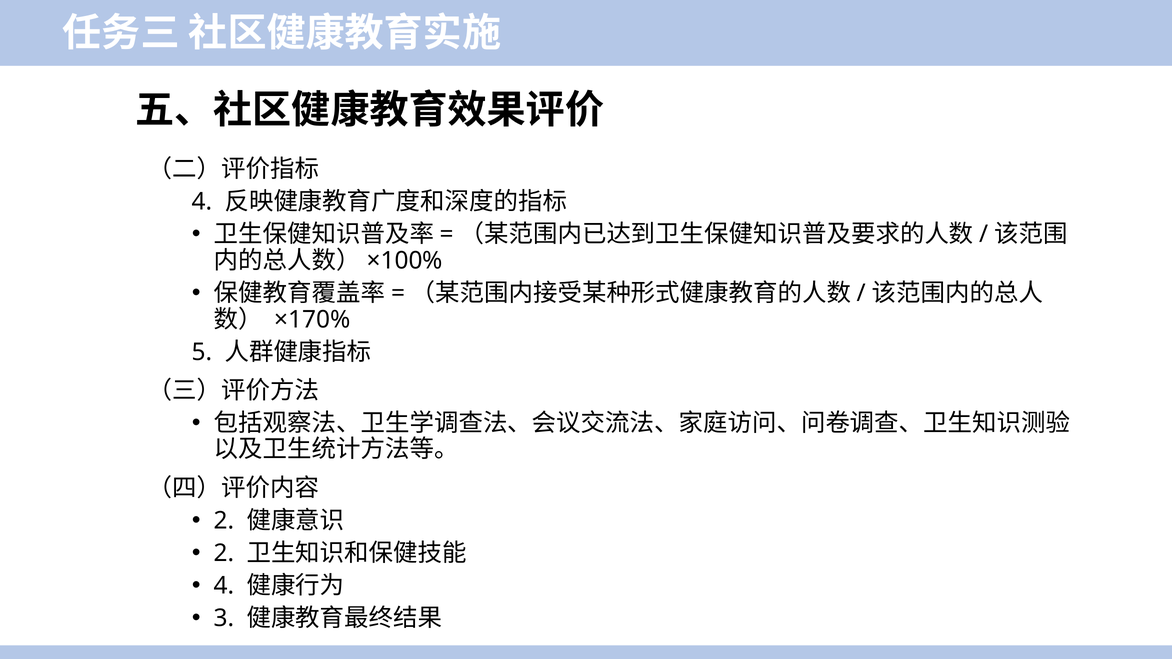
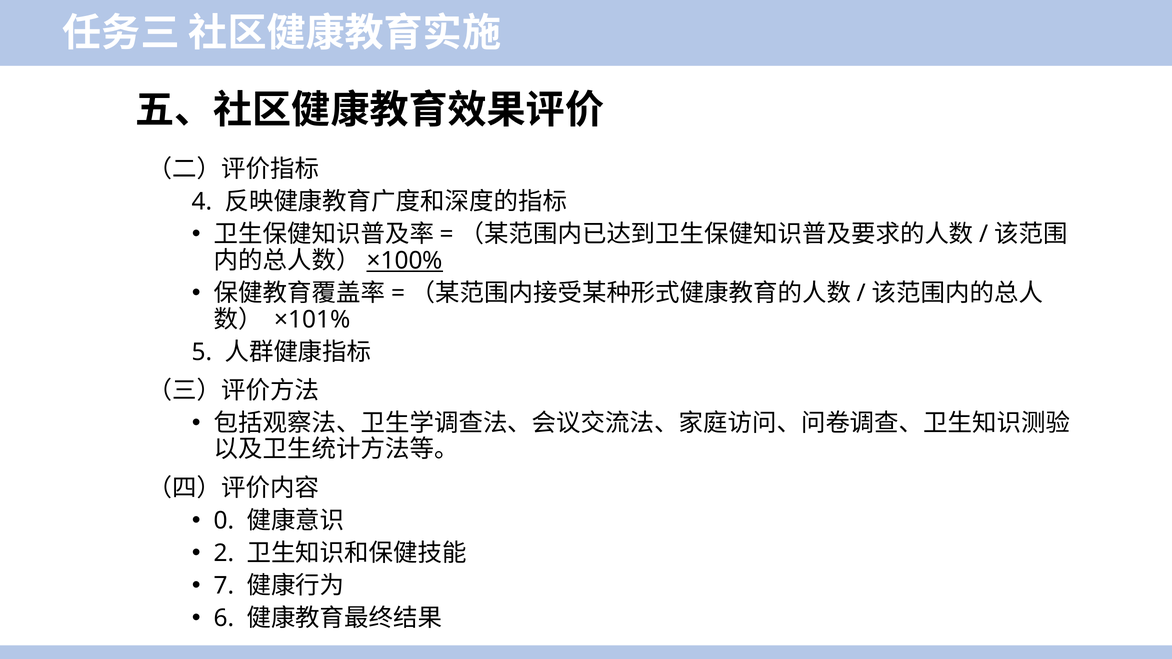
×100% underline: none -> present
×170%: ×170% -> ×101%
2 at (224, 521): 2 -> 0
4 at (224, 586): 4 -> 7
3: 3 -> 6
